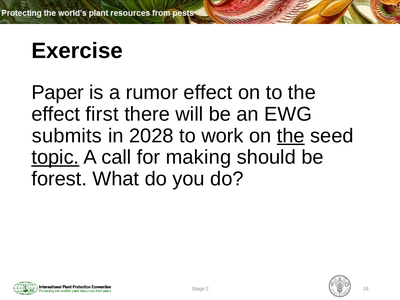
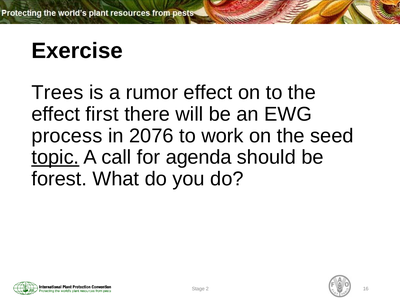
Paper: Paper -> Trees
submits: submits -> process
2028: 2028 -> 2076
the at (291, 136) underline: present -> none
making: making -> agenda
